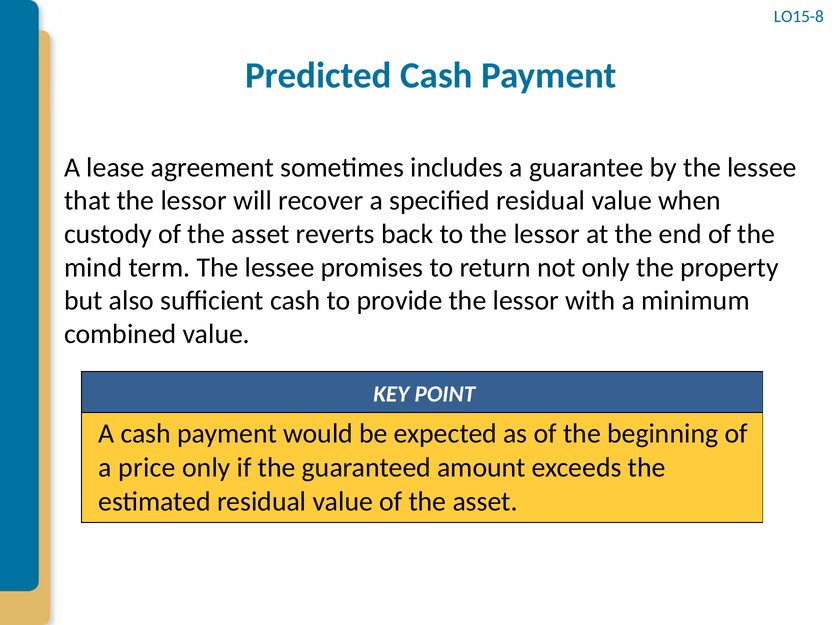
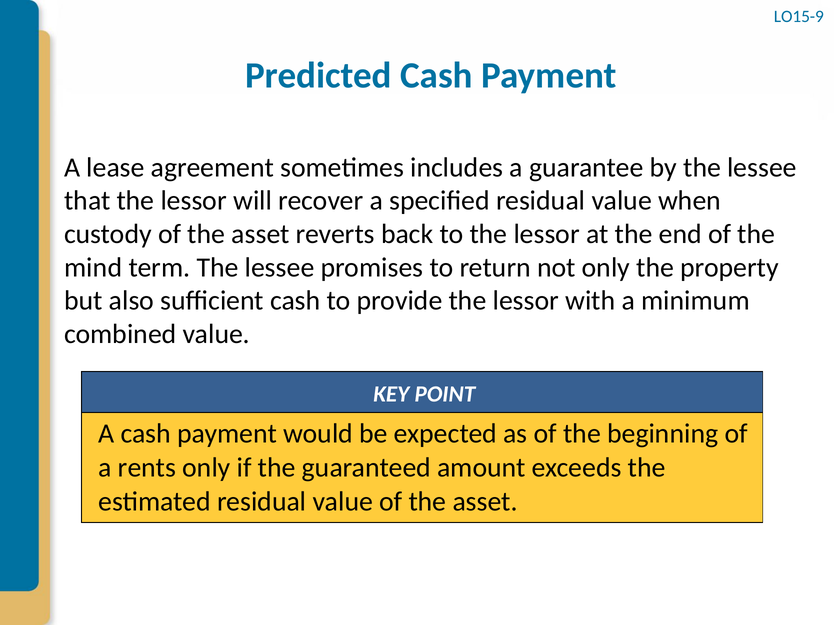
LO15-8: LO15-8 -> LO15-9
price: price -> rents
